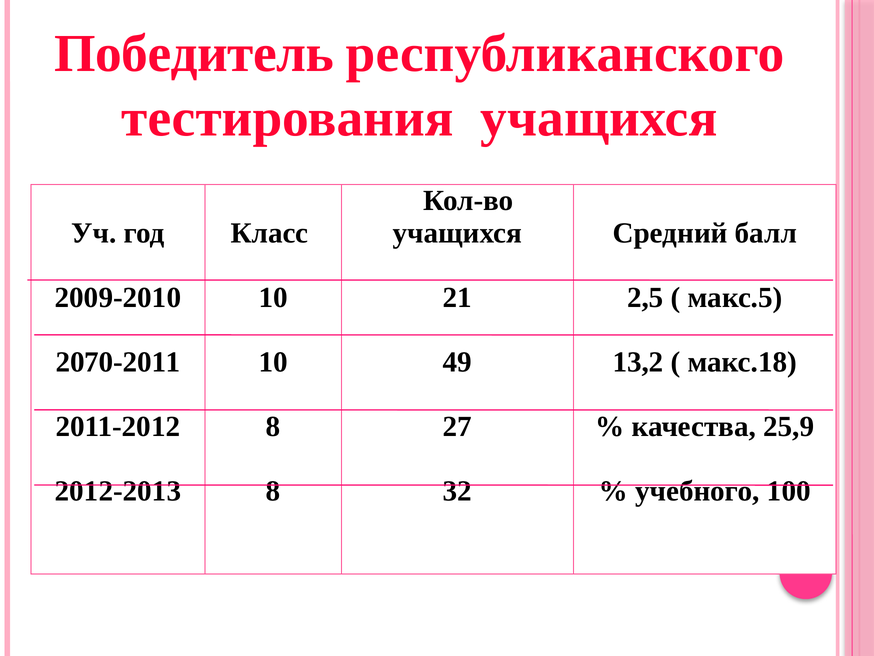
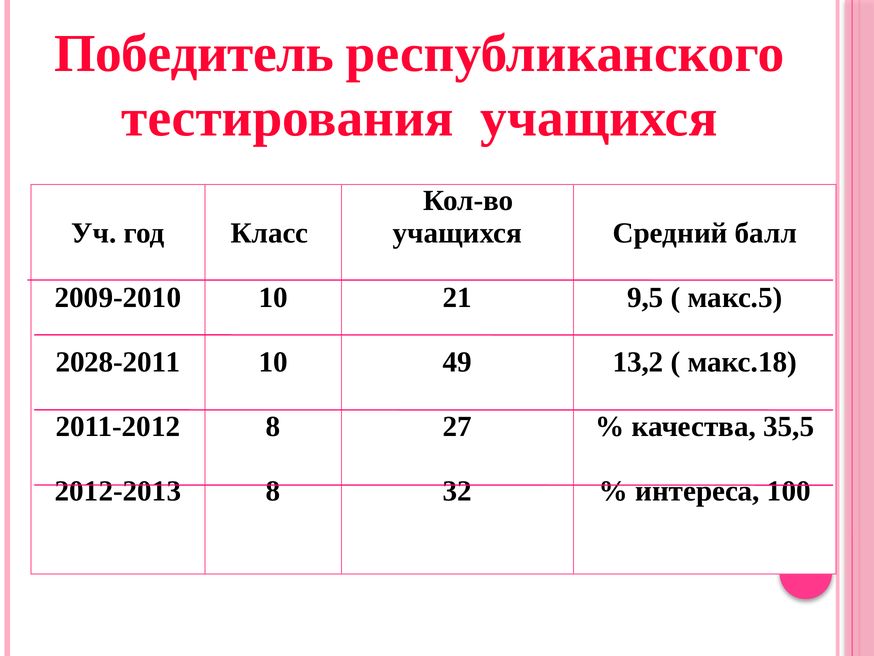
2,5: 2,5 -> 9,5
2070-2011: 2070-2011 -> 2028-2011
25,9: 25,9 -> 35,5
учебного: учебного -> интереса
